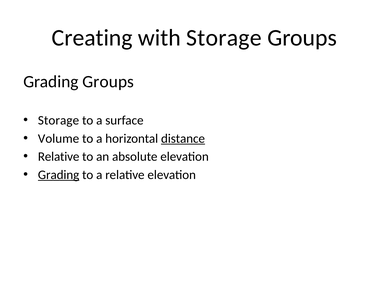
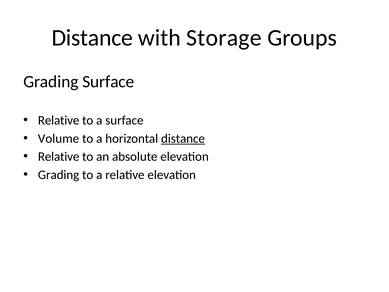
Creating at (92, 38): Creating -> Distance
Grading Groups: Groups -> Surface
Storage at (59, 120): Storage -> Relative
Grading at (59, 175) underline: present -> none
